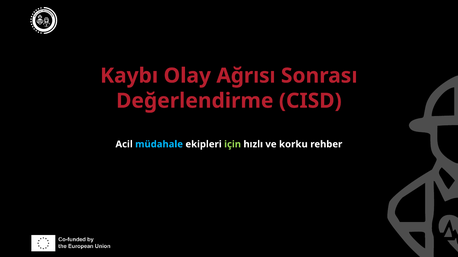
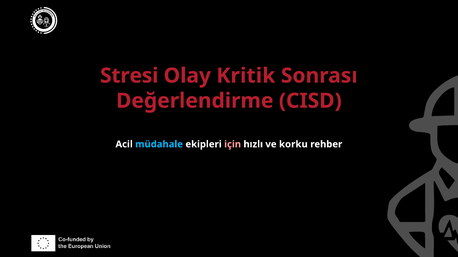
Kaybı: Kaybı -> Stresi
Ağrısı: Ağrısı -> Kritik
için colour: light green -> pink
